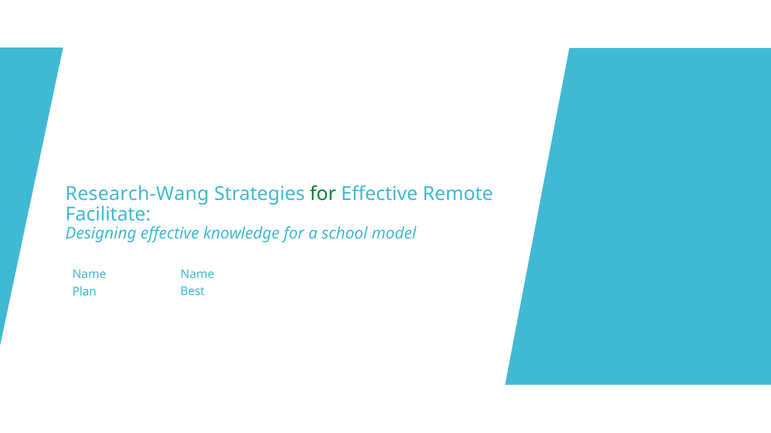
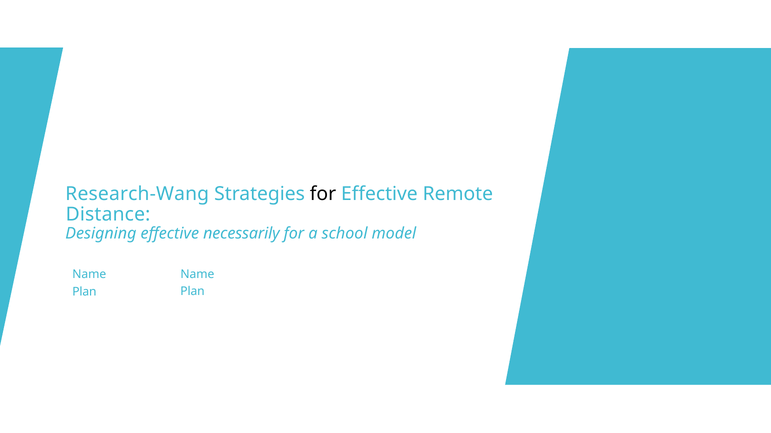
for at (323, 194) colour: green -> black
Facilitate: Facilitate -> Distance
knowledge: knowledge -> necessarily
Best at (192, 292): Best -> Plan
